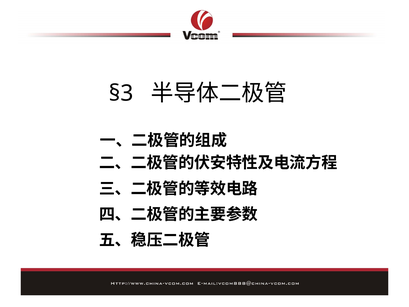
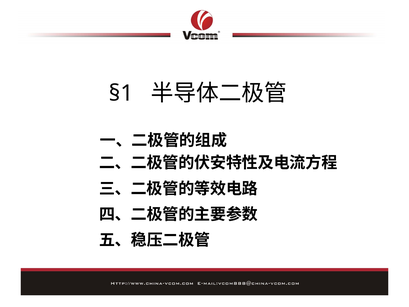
§3: §3 -> §1
